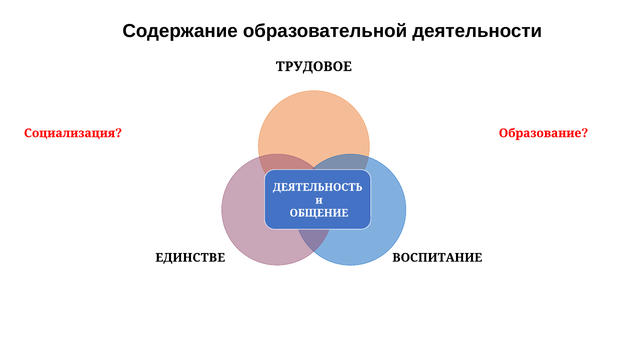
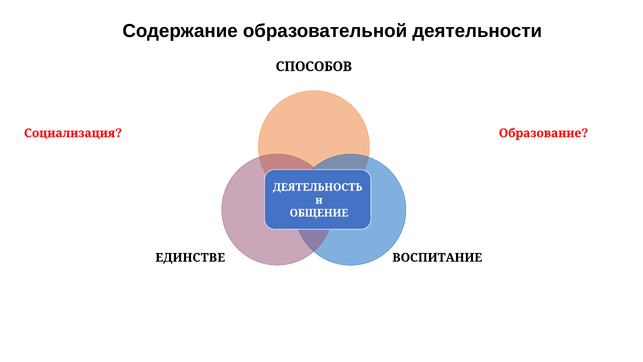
ТРУДОВОЕ: ТРУДОВОЕ -> СПОСОБОВ
